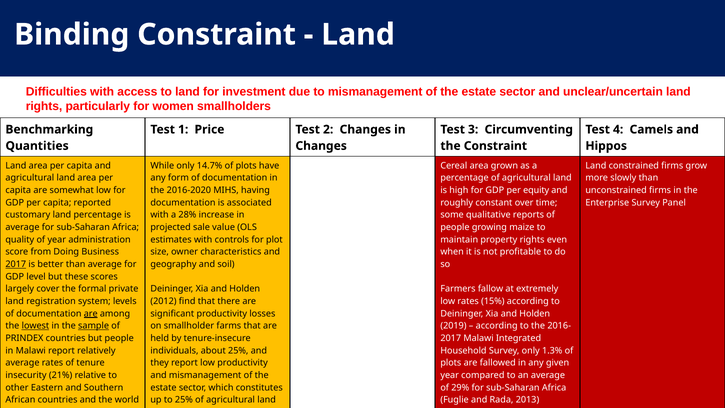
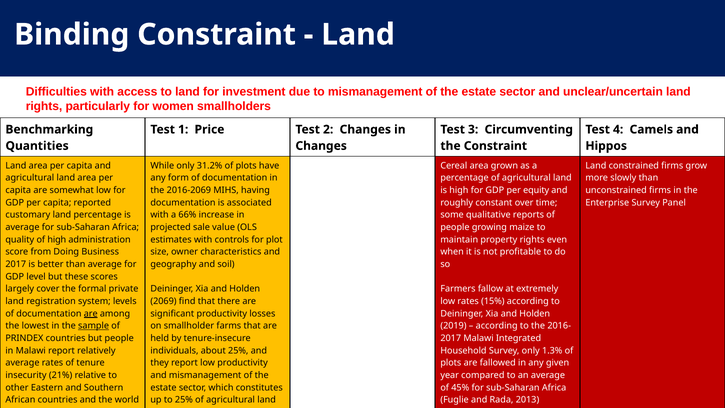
14.7%: 14.7% -> 31.2%
2016-2020: 2016-2020 -> 2016-2069
28%: 28% -> 66%
of year: year -> high
2017 at (16, 264) underline: present -> none
2012: 2012 -> 2069
lowest underline: present -> none
29%: 29% -> 45%
